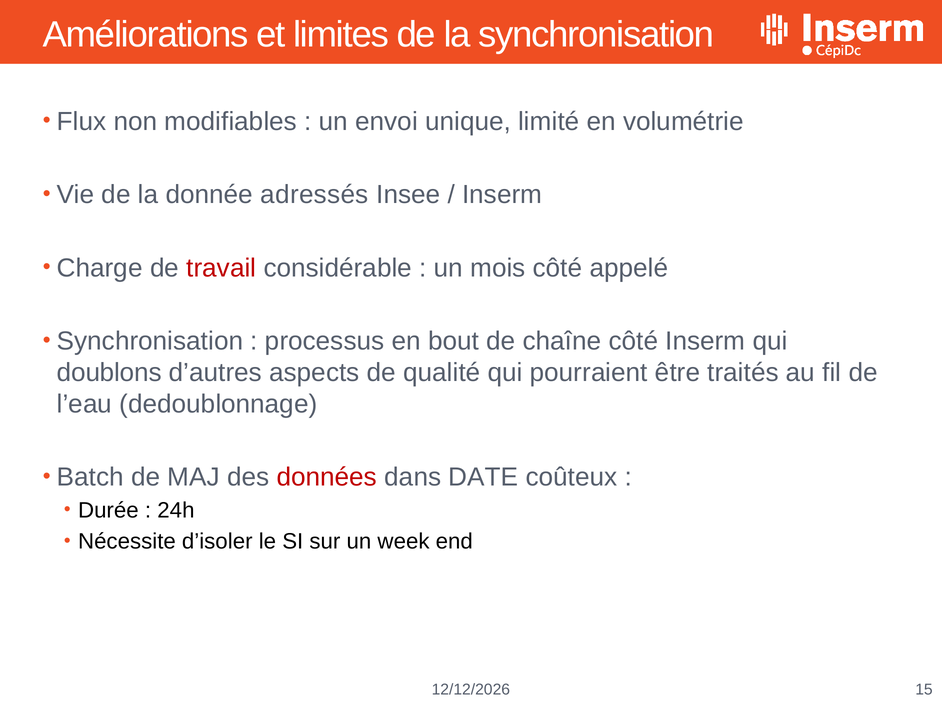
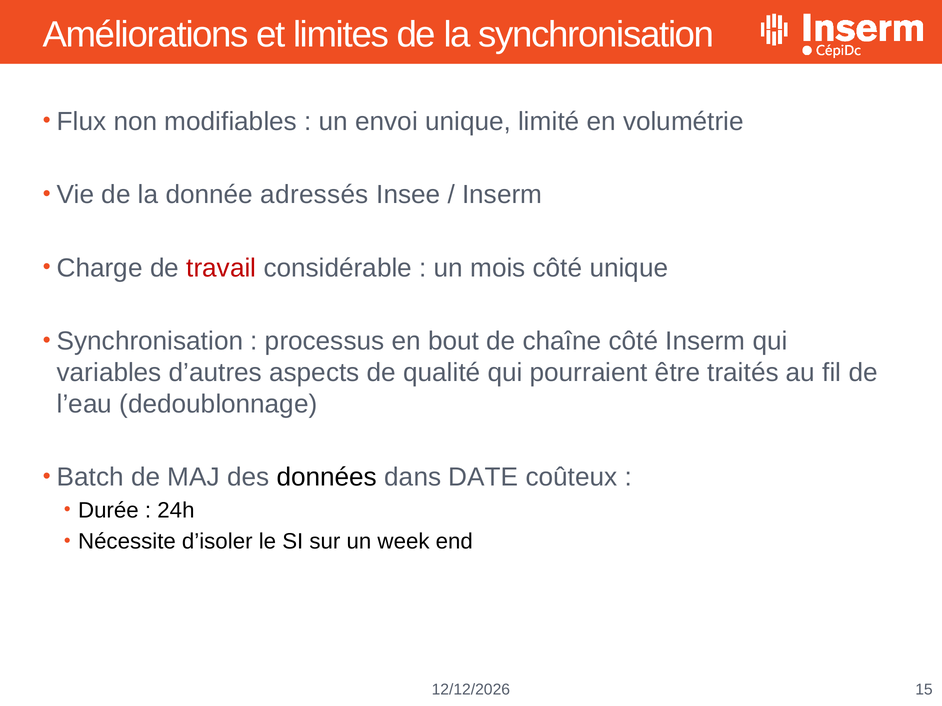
côté appelé: appelé -> unique
doublons: doublons -> variables
données colour: red -> black
